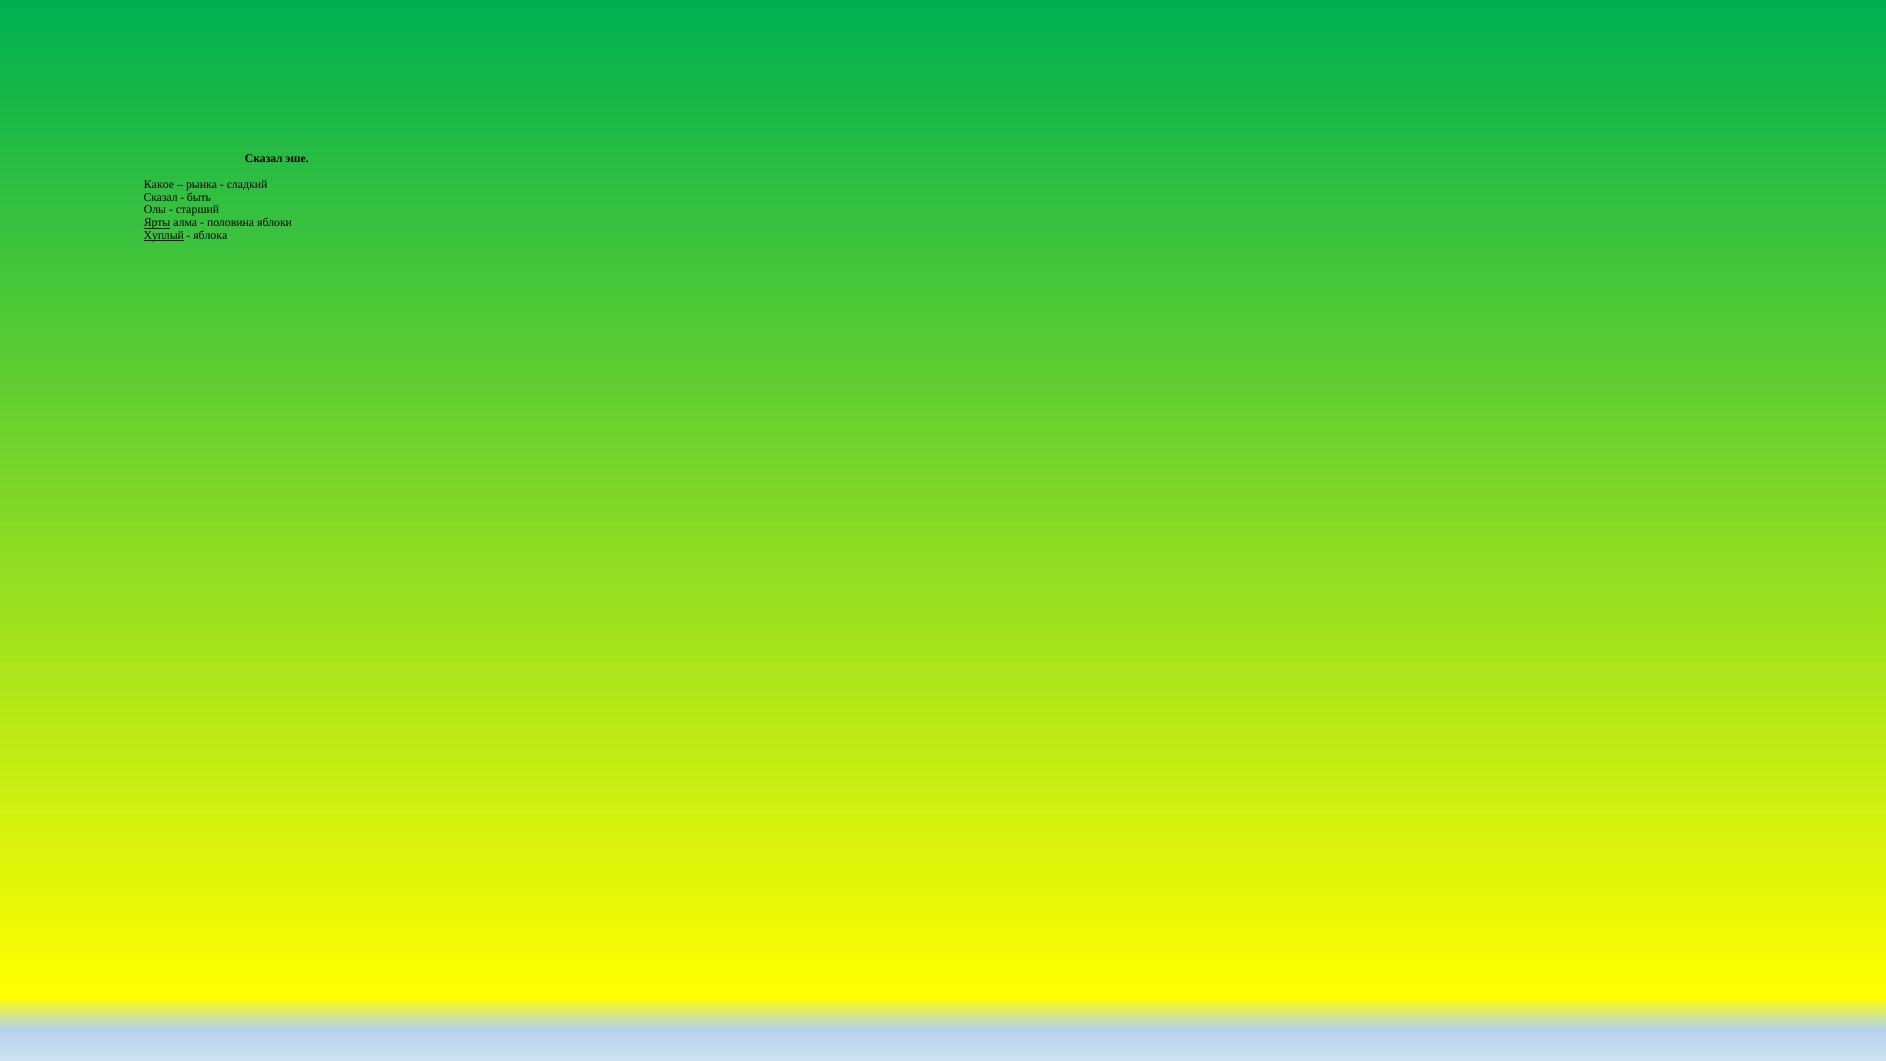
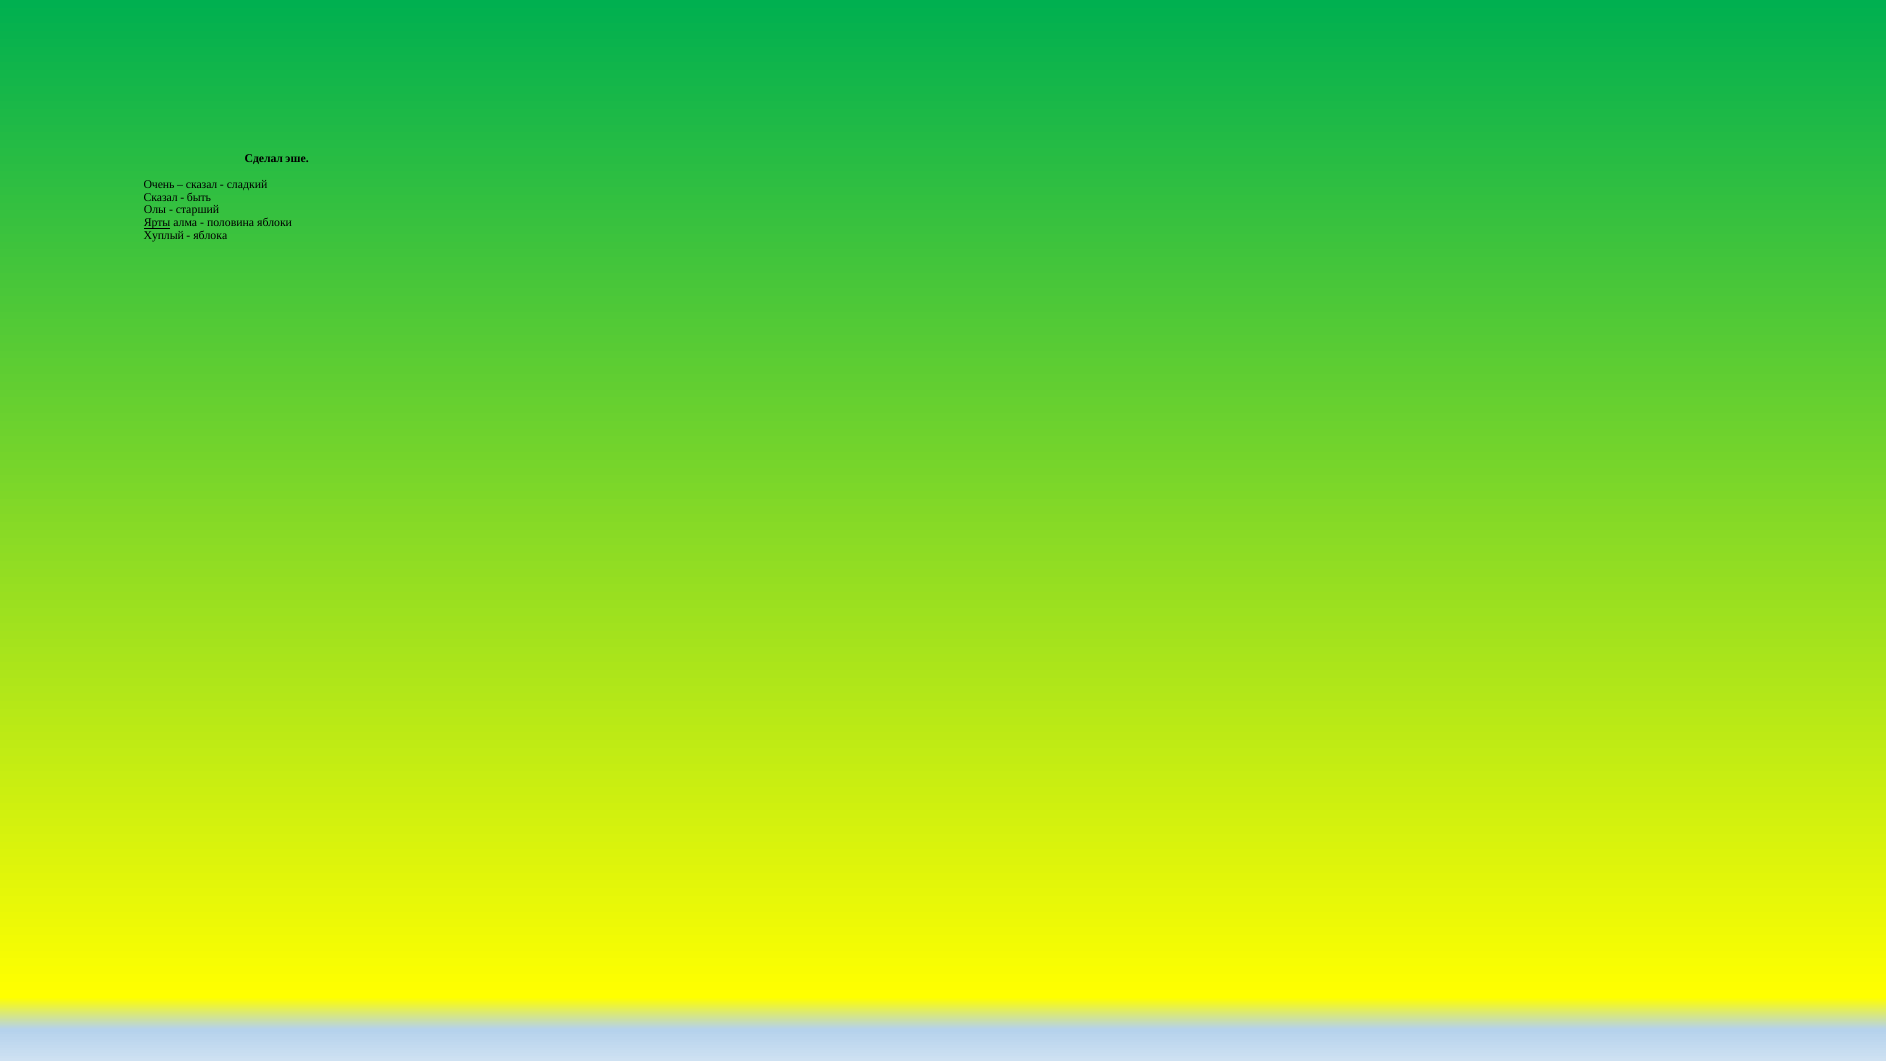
Сказал at (264, 159): Сказал -> Сделал
Какое: Какое -> Очень
рынка at (202, 185): рынка -> сказал
Хуплый underline: present -> none
